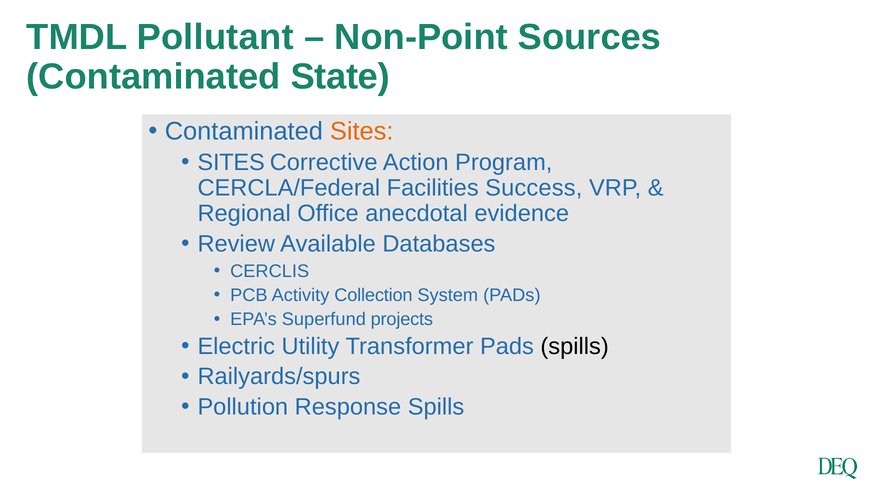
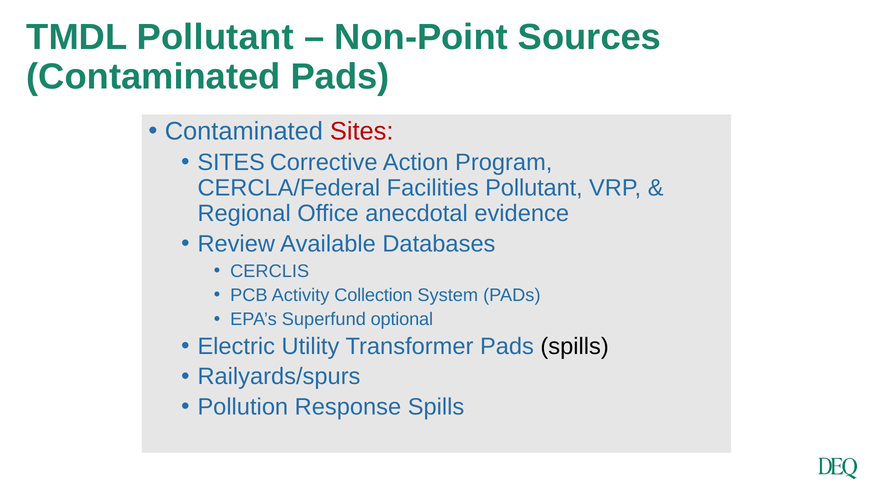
Contaminated State: State -> Pads
Sites at (362, 131) colour: orange -> red
Facilities Success: Success -> Pollutant
projects: projects -> optional
